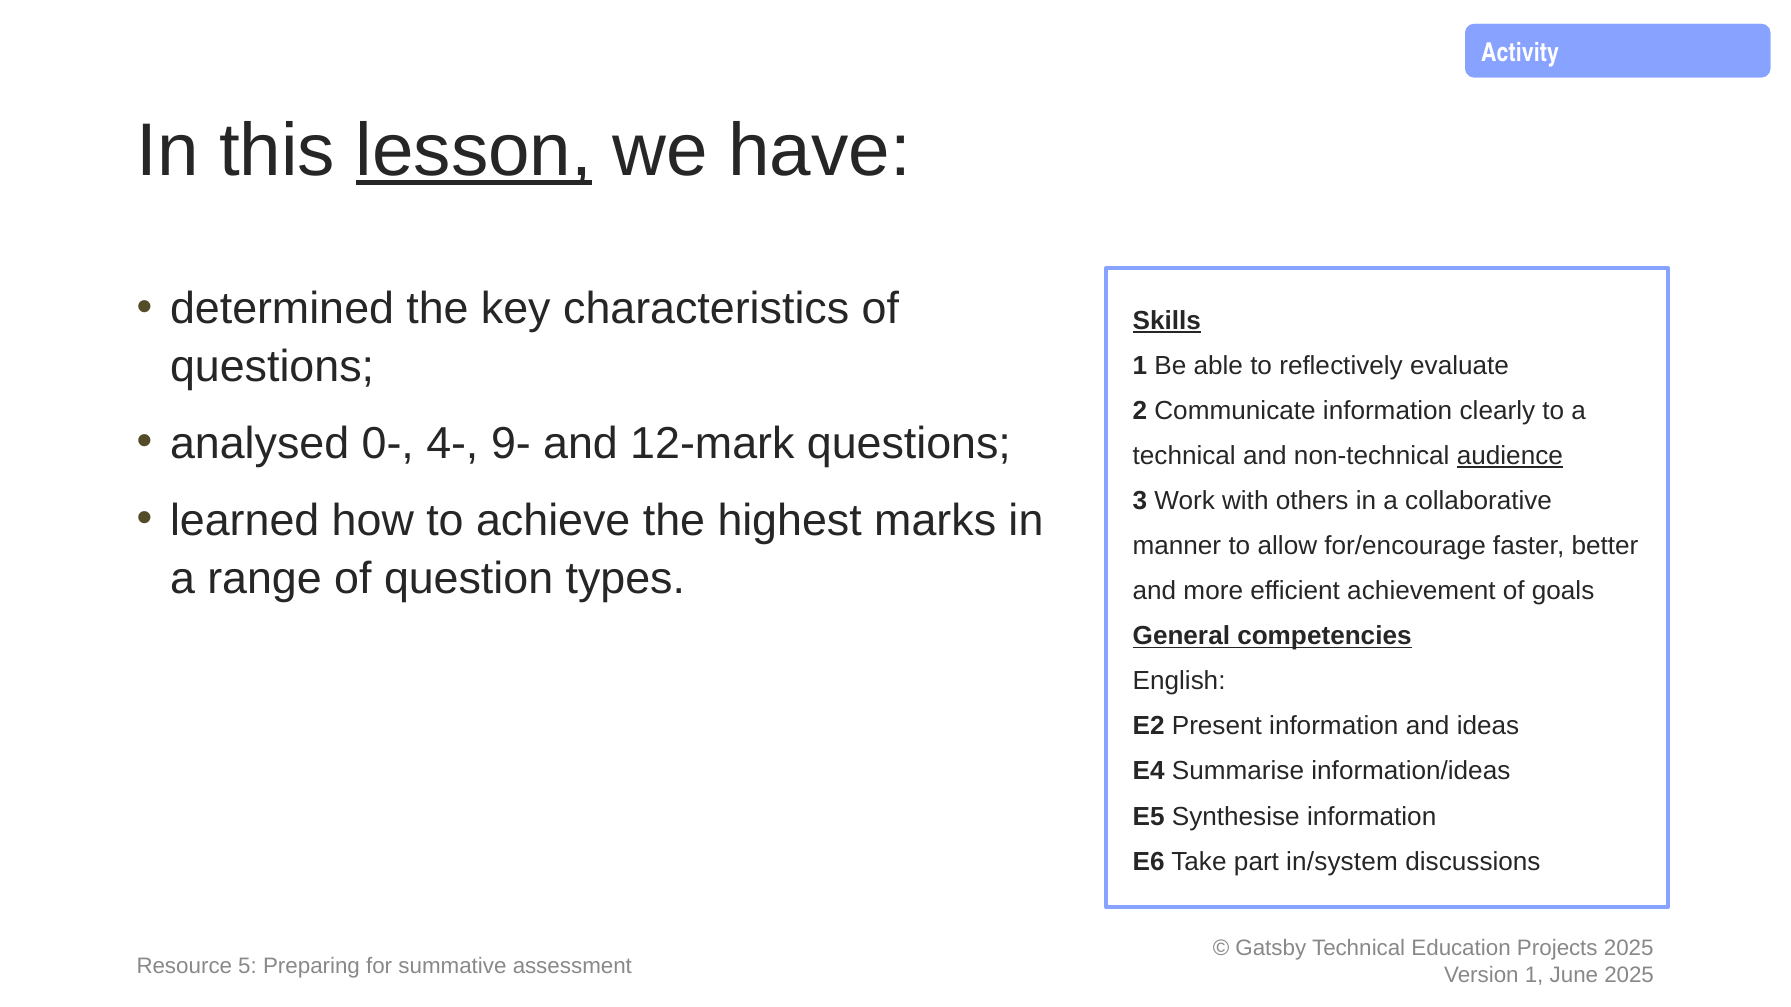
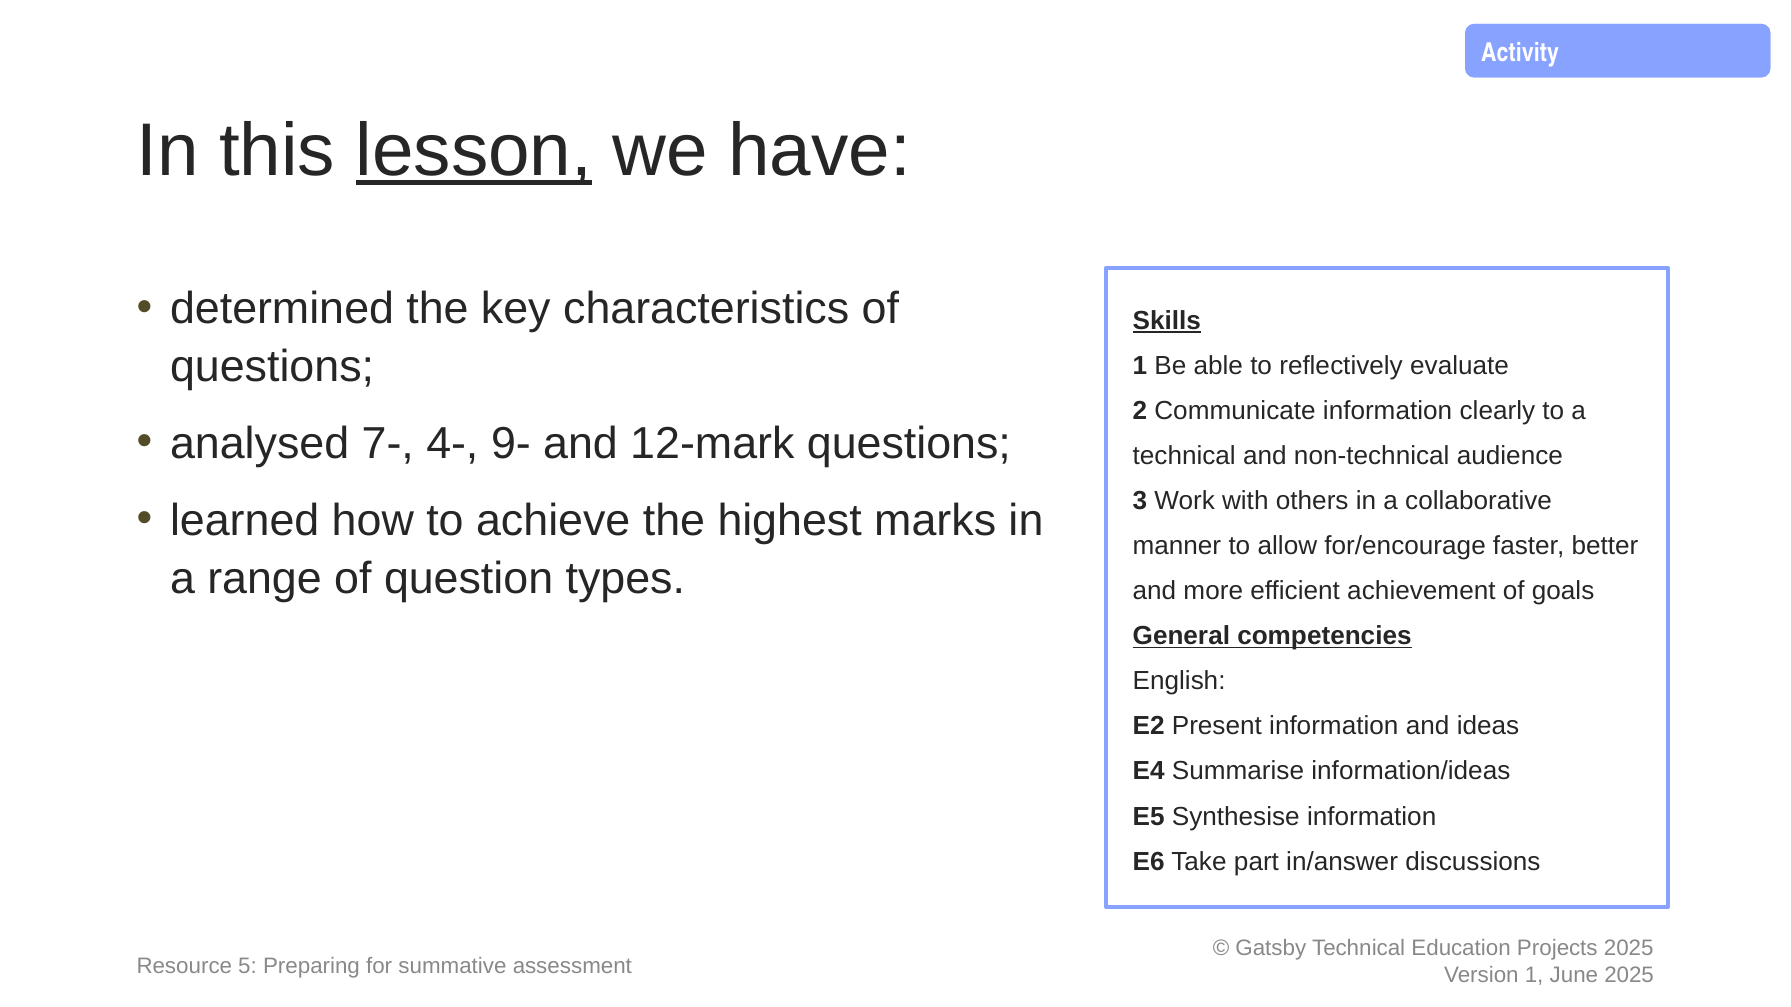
0-: 0- -> 7-
audience underline: present -> none
in/system: in/system -> in/answer
